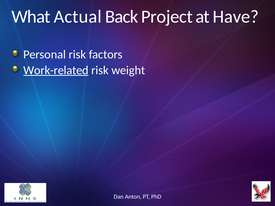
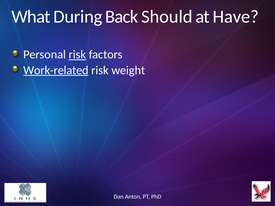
Actual: Actual -> During
Project: Project -> Should
risk at (77, 55) underline: none -> present
